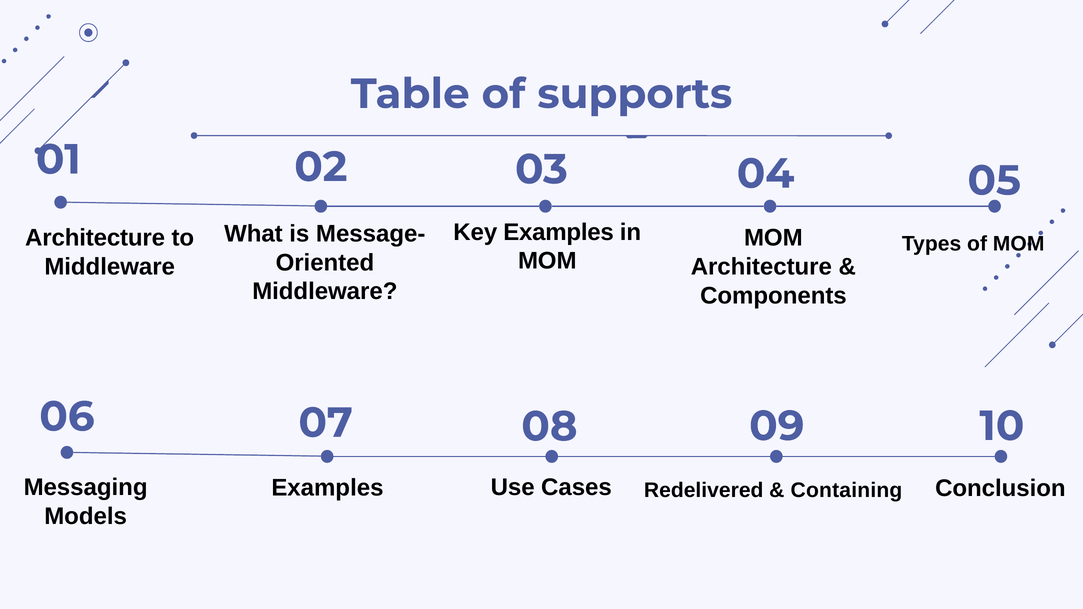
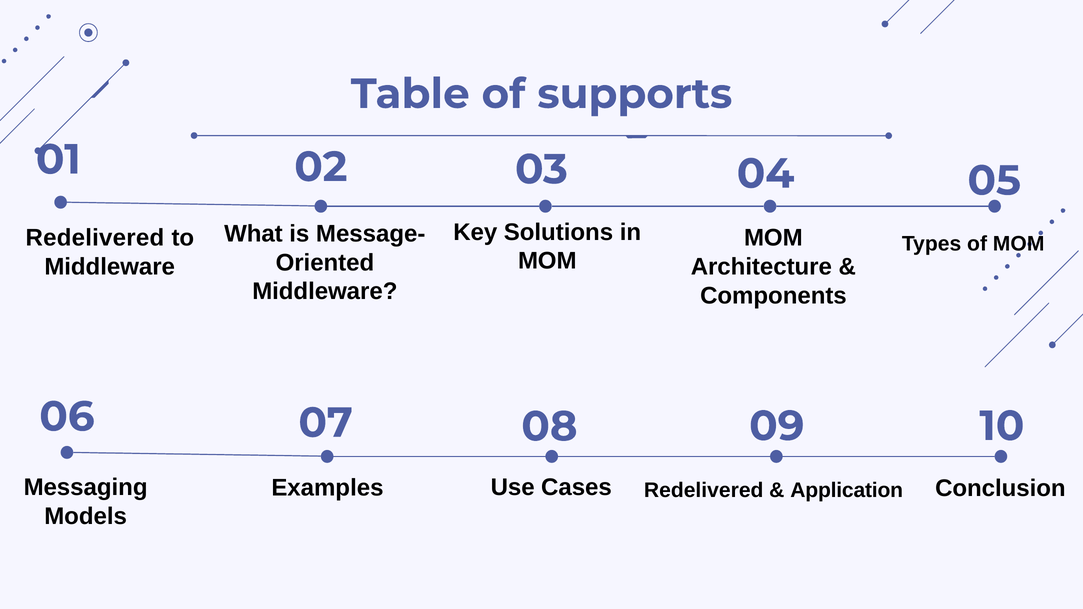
Key Examples: Examples -> Solutions
Architecture at (95, 238): Architecture -> Redelivered
Containing: Containing -> Application
